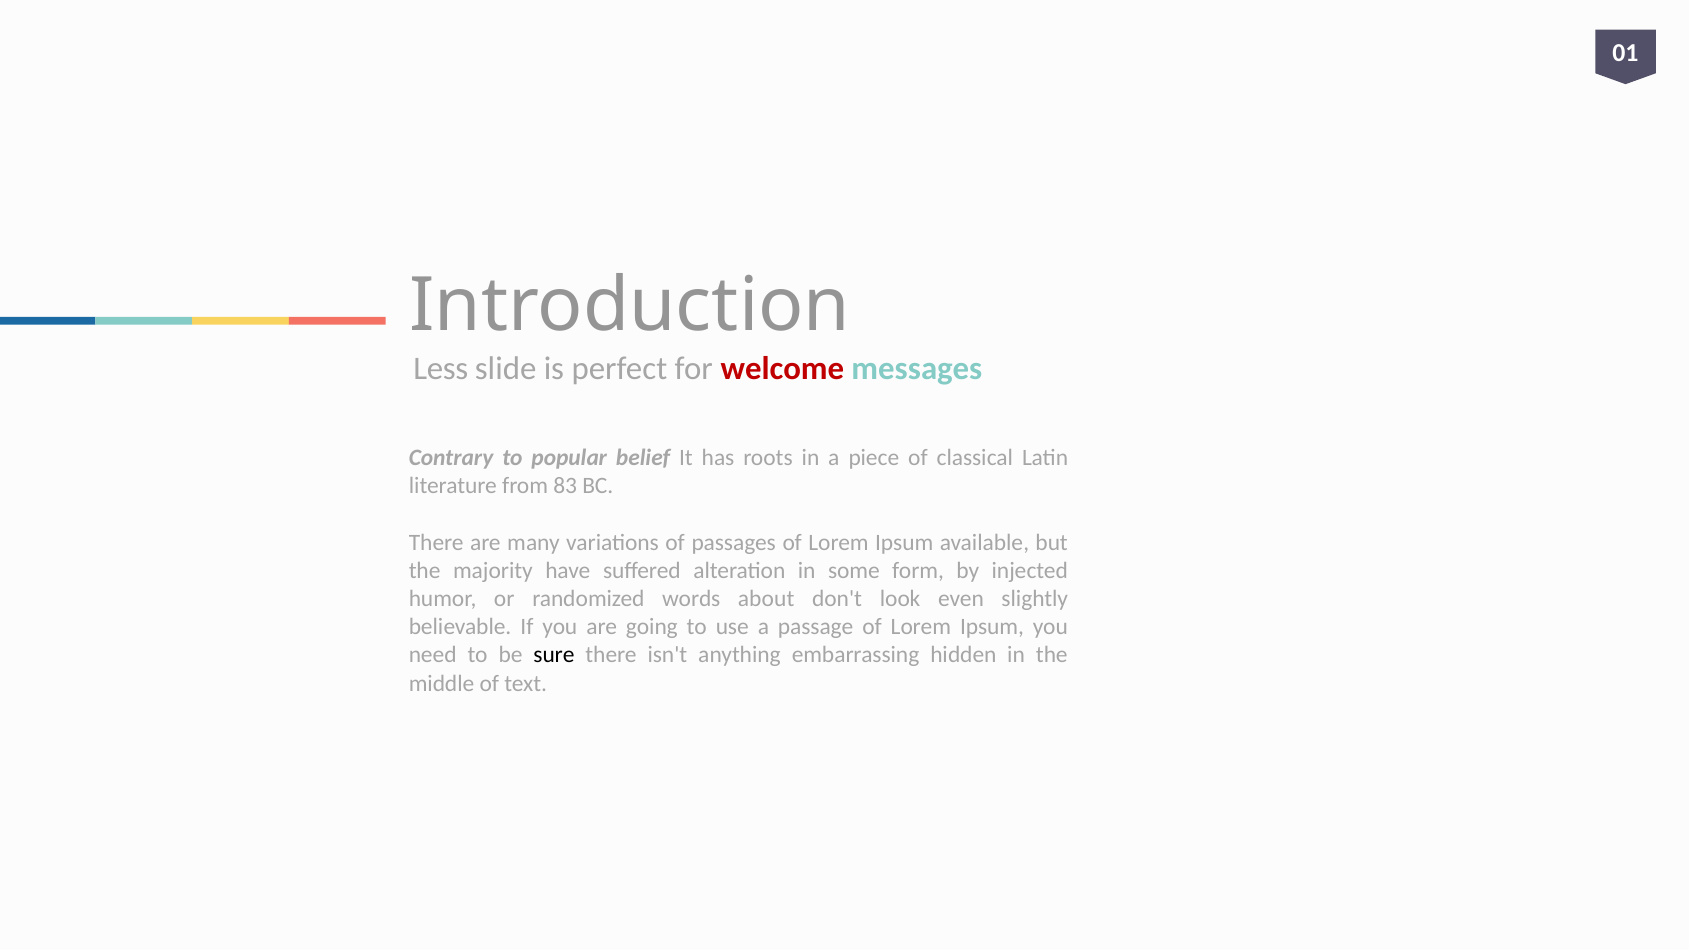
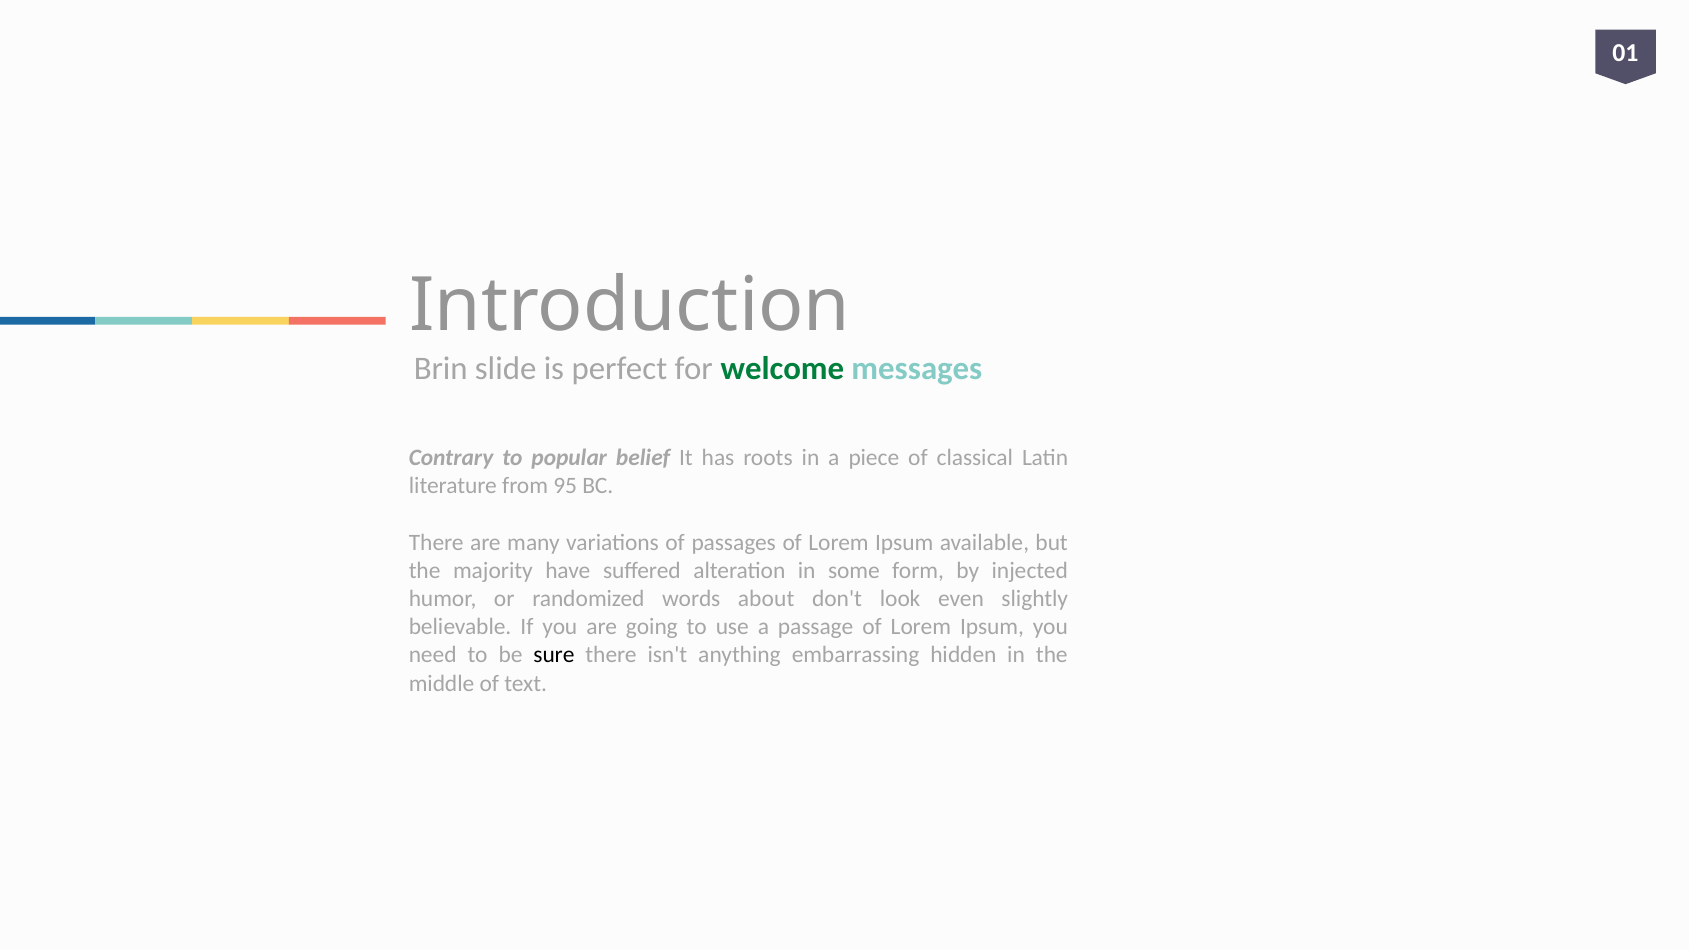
Less: Less -> Brin
welcome colour: red -> green
83: 83 -> 95
